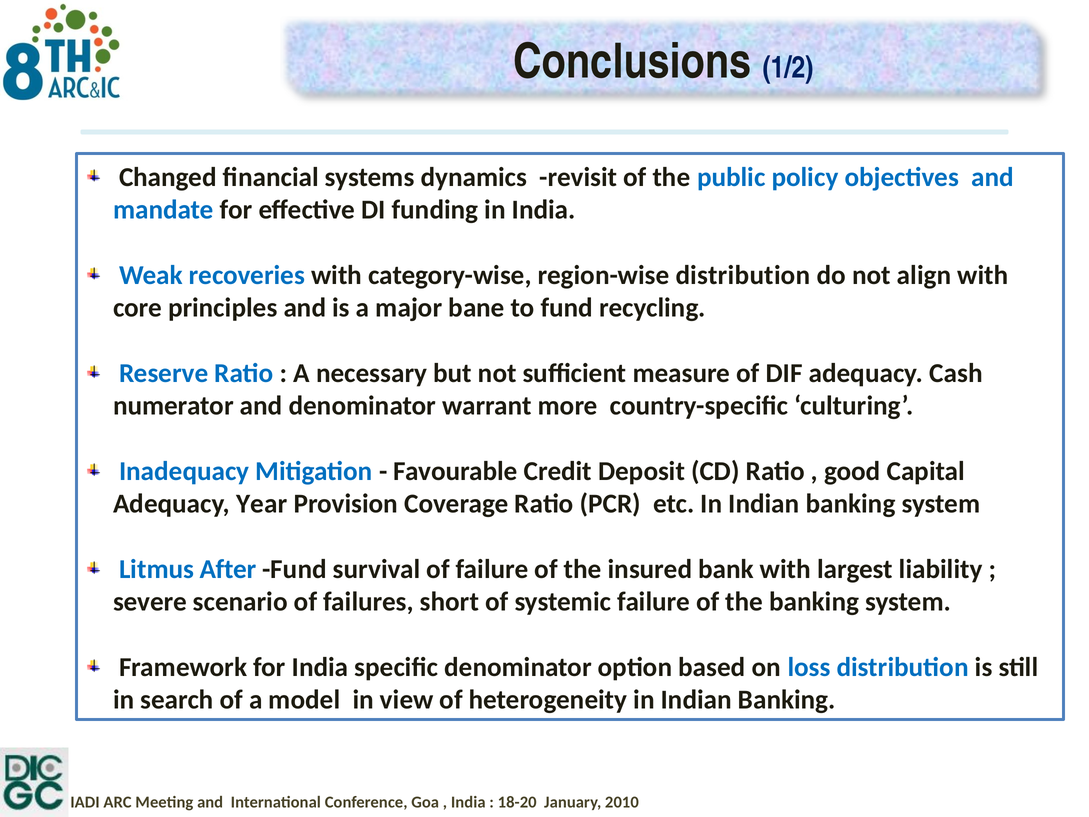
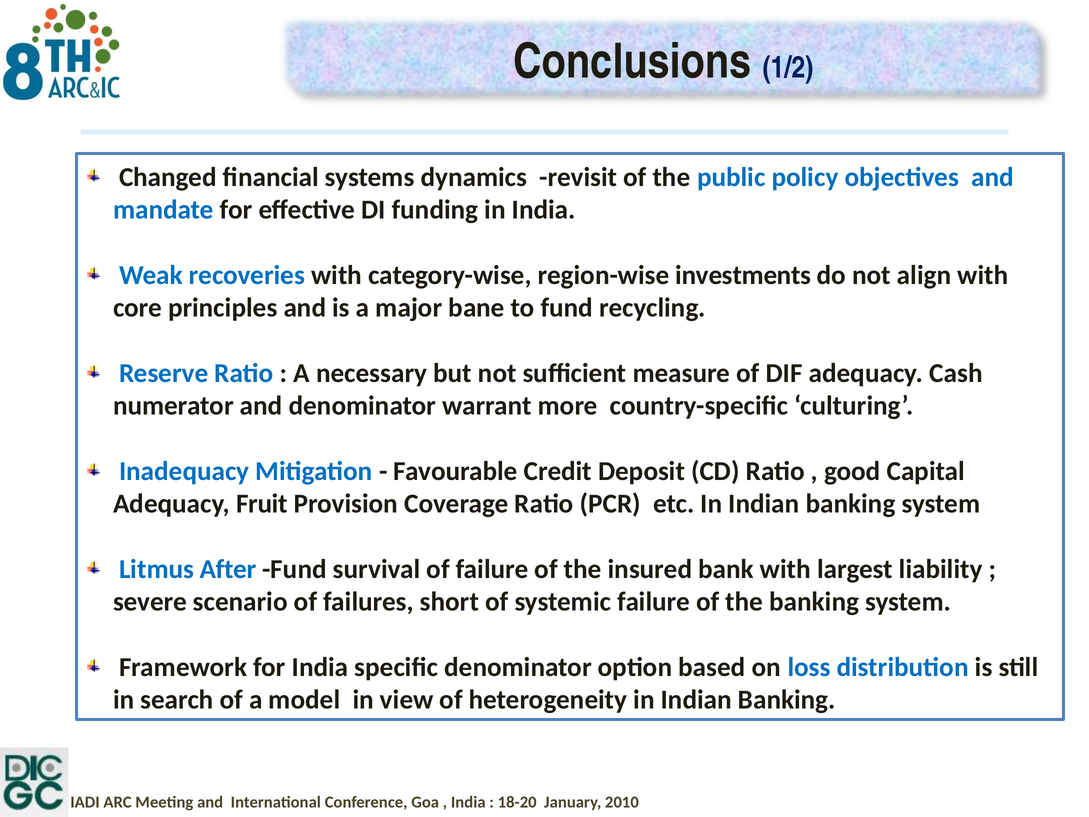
region-wise distribution: distribution -> investments
Year: Year -> Fruit
